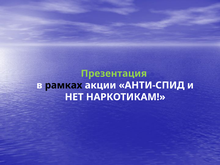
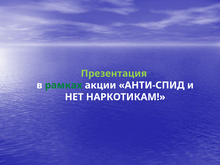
рамках colour: black -> green
